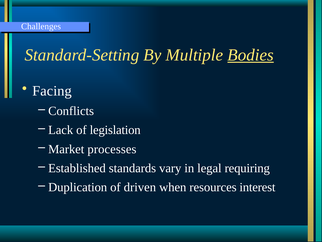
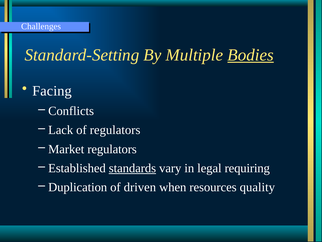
of legislation: legislation -> regulators
Market processes: processes -> regulators
standards underline: none -> present
interest: interest -> quality
